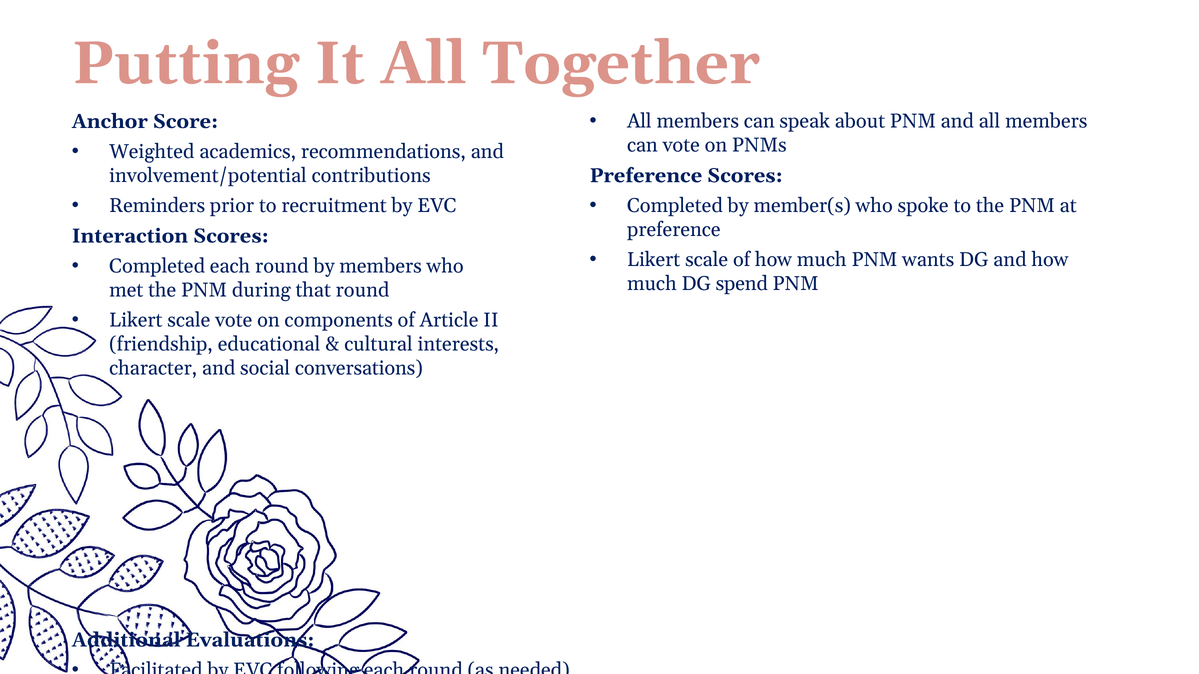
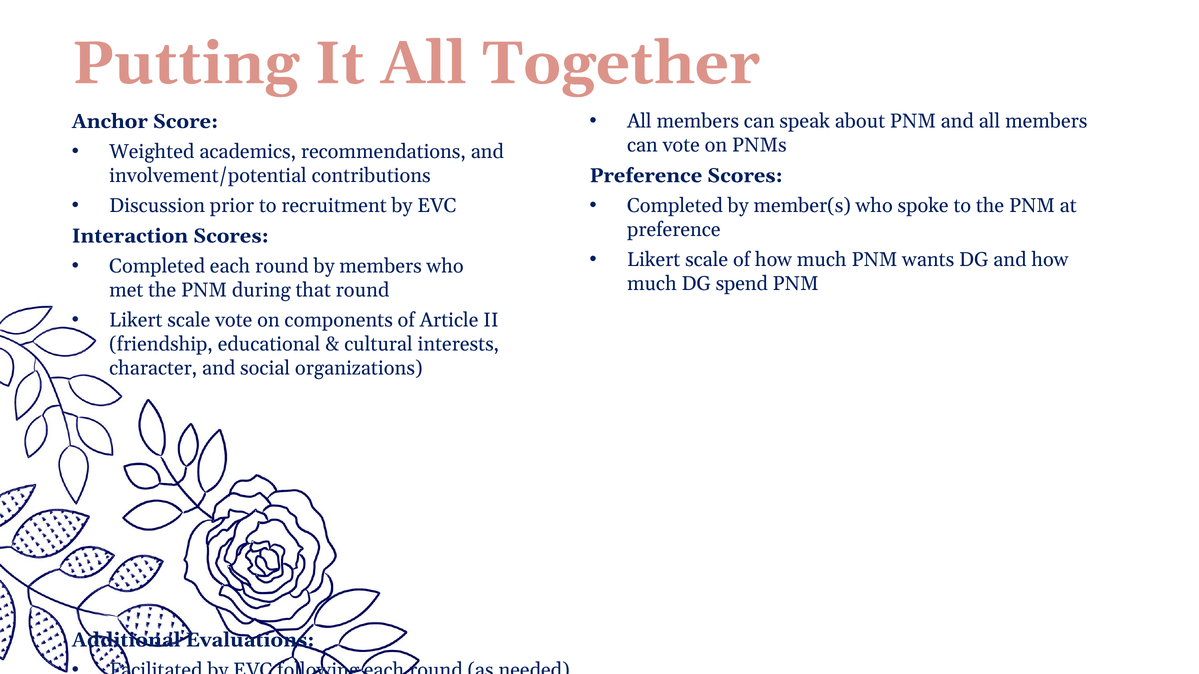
Reminders: Reminders -> Discussion
conversations: conversations -> organizations
